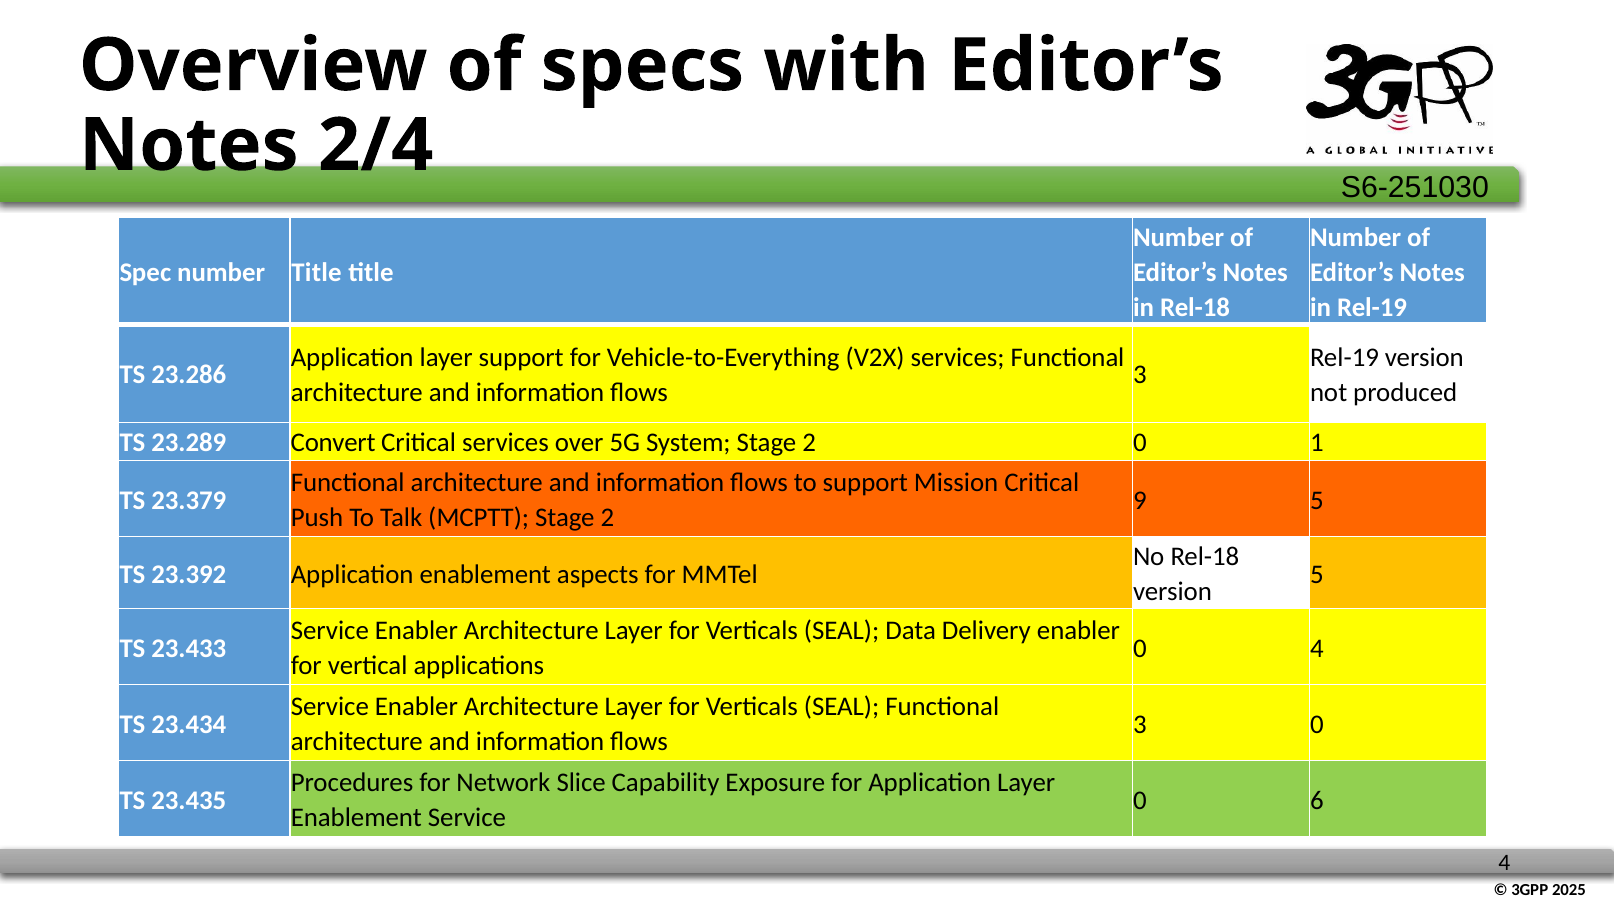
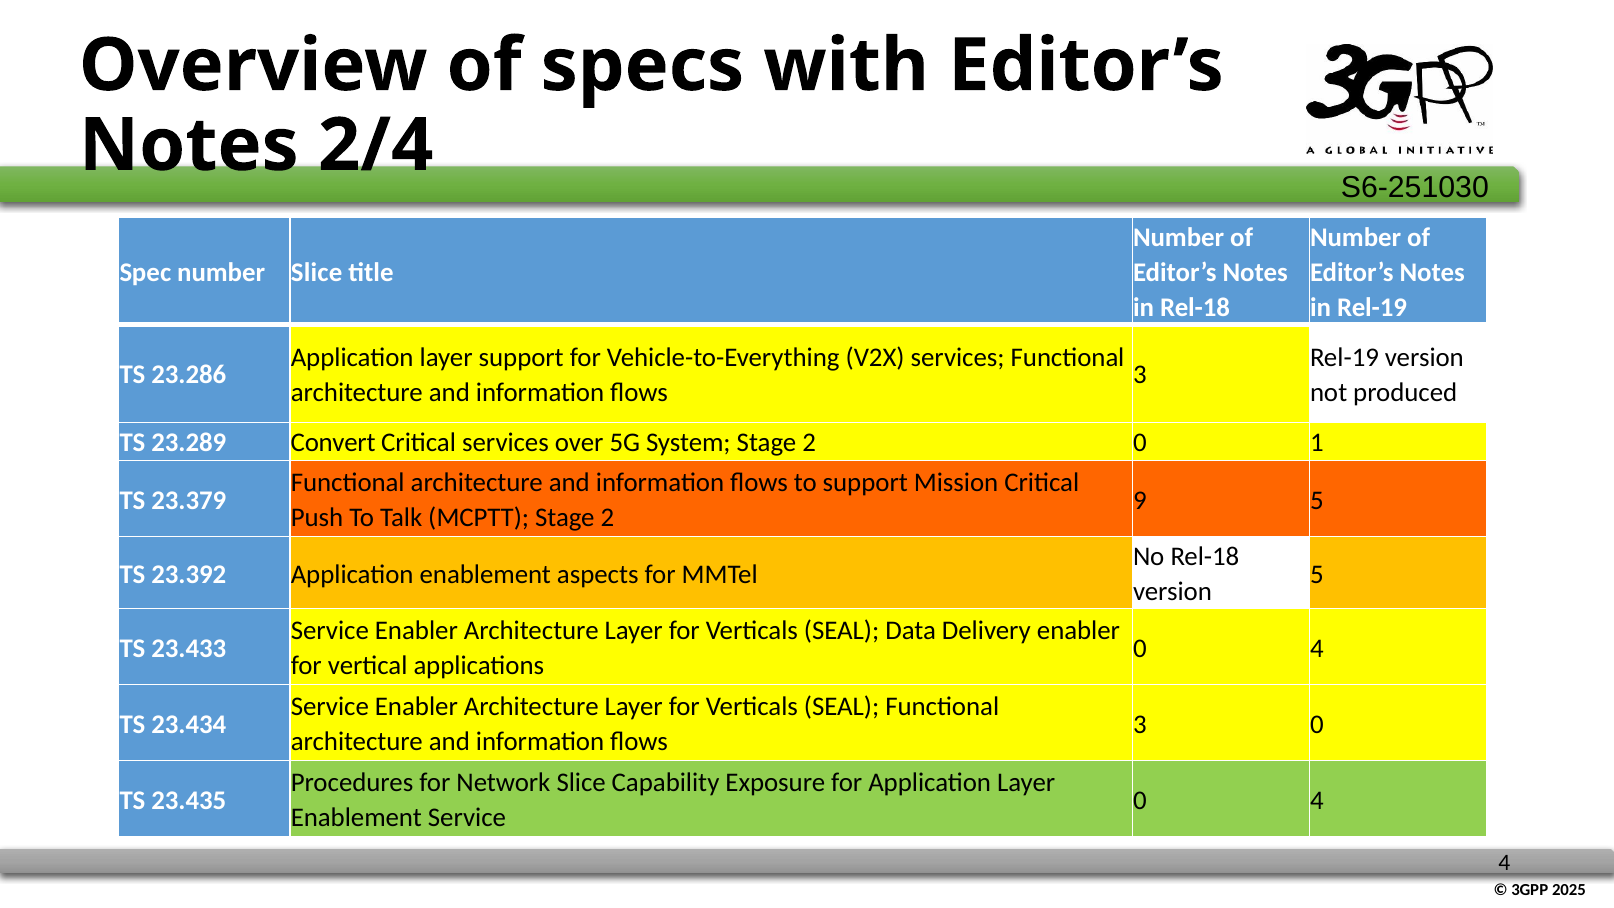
number Title: Title -> Slice
6 at (1317, 800): 6 -> 4
